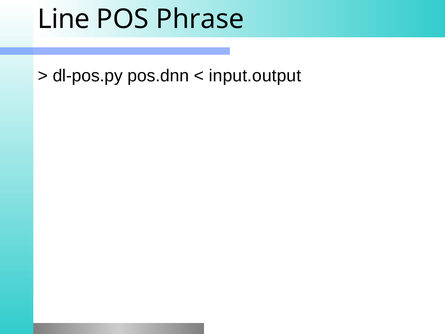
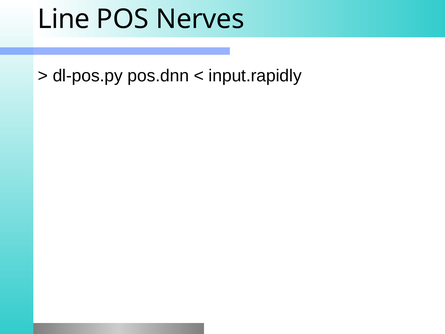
Phrase: Phrase -> Nerves
input.output: input.output -> input.rapidly
